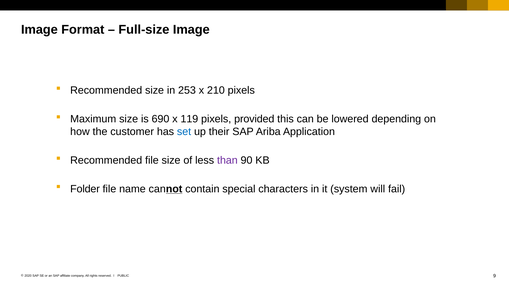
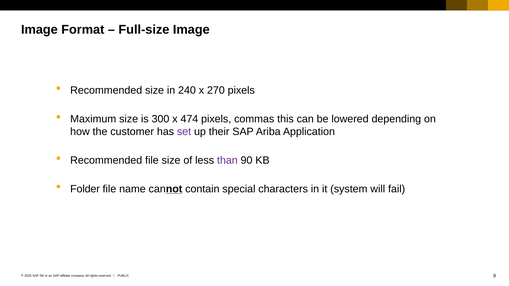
253: 253 -> 240
210: 210 -> 270
690: 690 -> 300
119: 119 -> 474
provided: provided -> commas
set colour: blue -> purple
